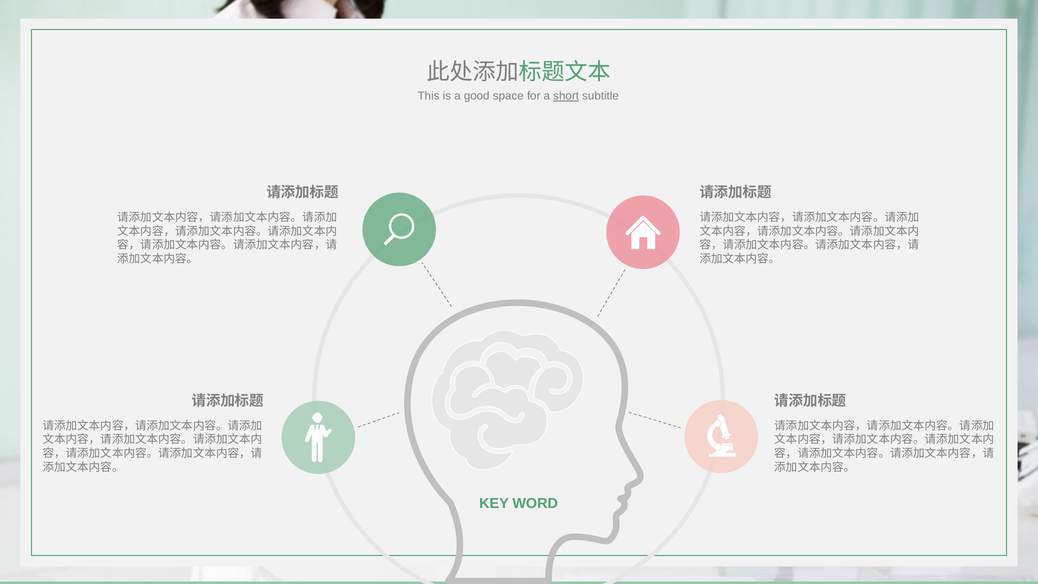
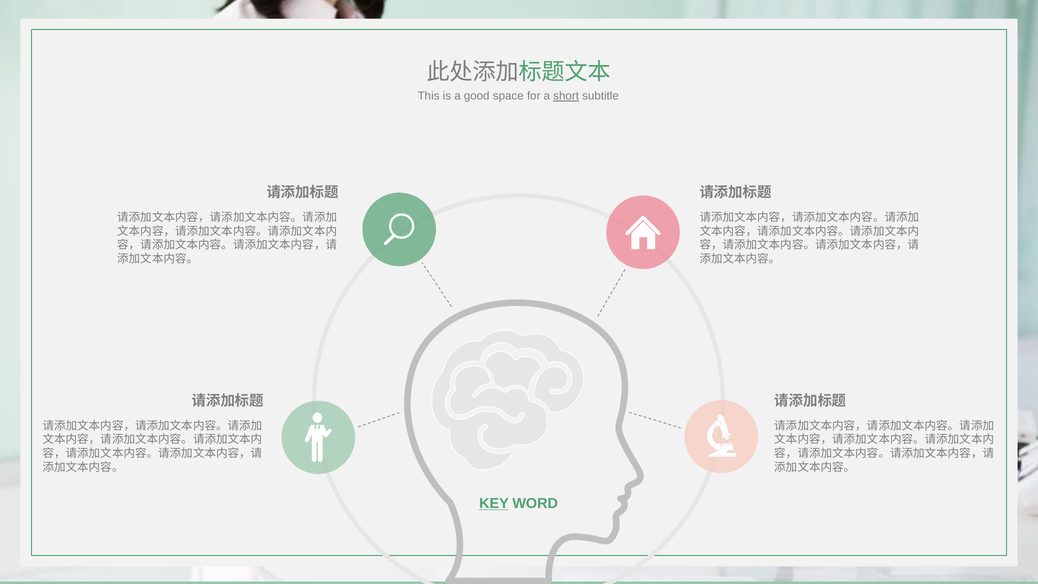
KEY underline: none -> present
